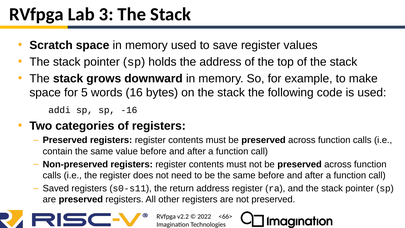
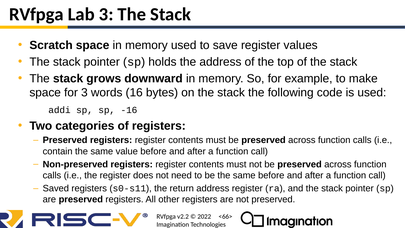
for 5: 5 -> 3
